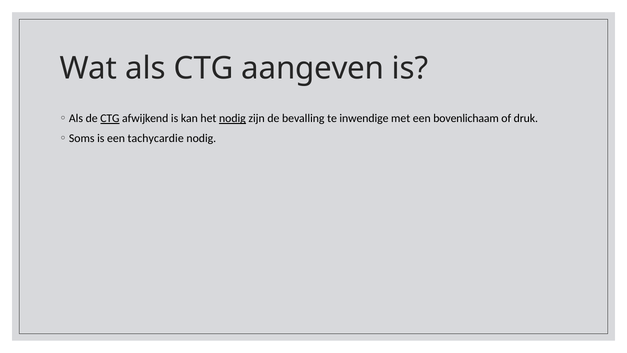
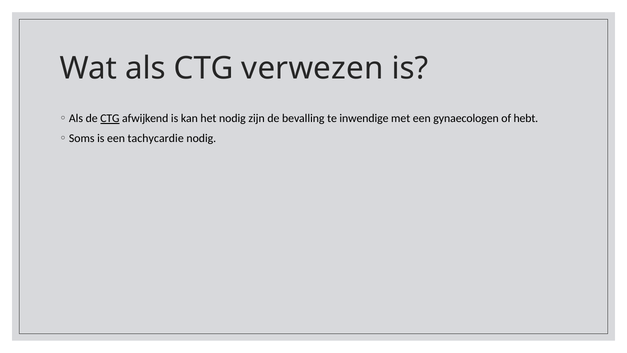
aangeven: aangeven -> verwezen
nodig at (232, 118) underline: present -> none
bovenlichaam: bovenlichaam -> gynaecologen
druk: druk -> hebt
